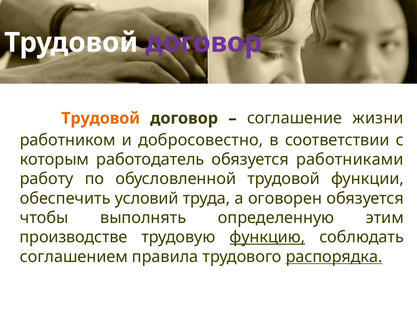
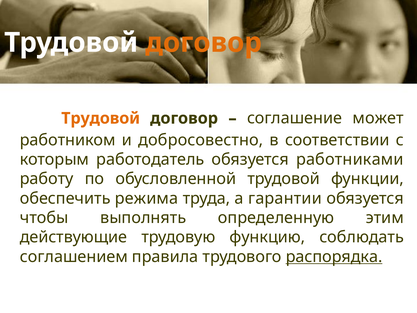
договор at (204, 43) colour: purple -> orange
жизни: жизни -> может
условий: условий -> режима
оговорен: оговорен -> гарантии
производстве: производстве -> действующие
функцию underline: present -> none
